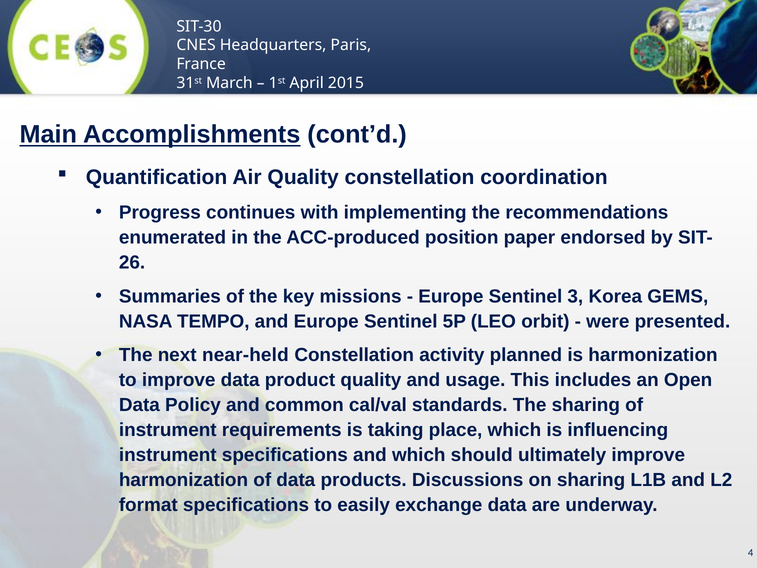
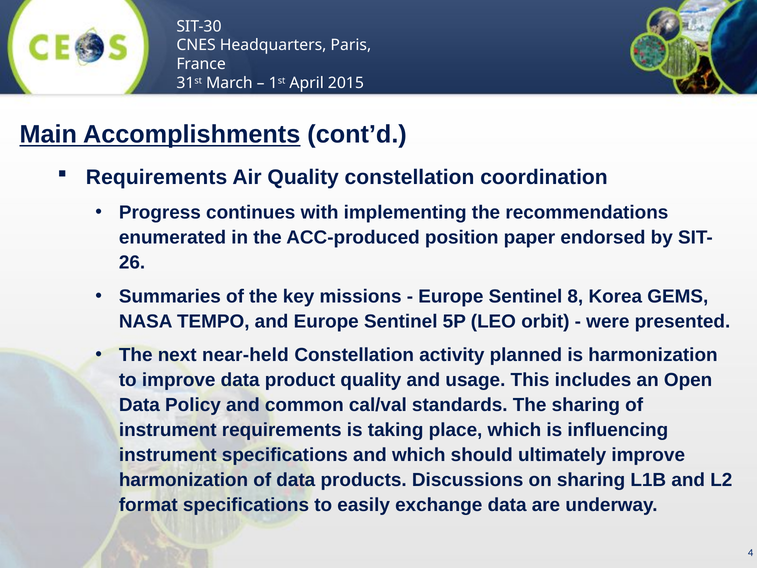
Quantification at (157, 177): Quantification -> Requirements
3: 3 -> 8
